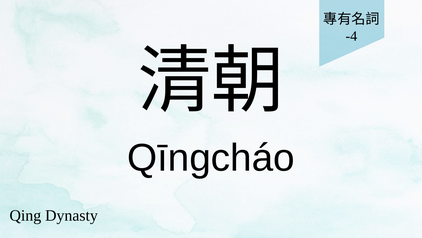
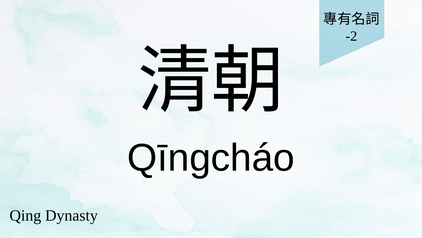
-4: -4 -> -2
